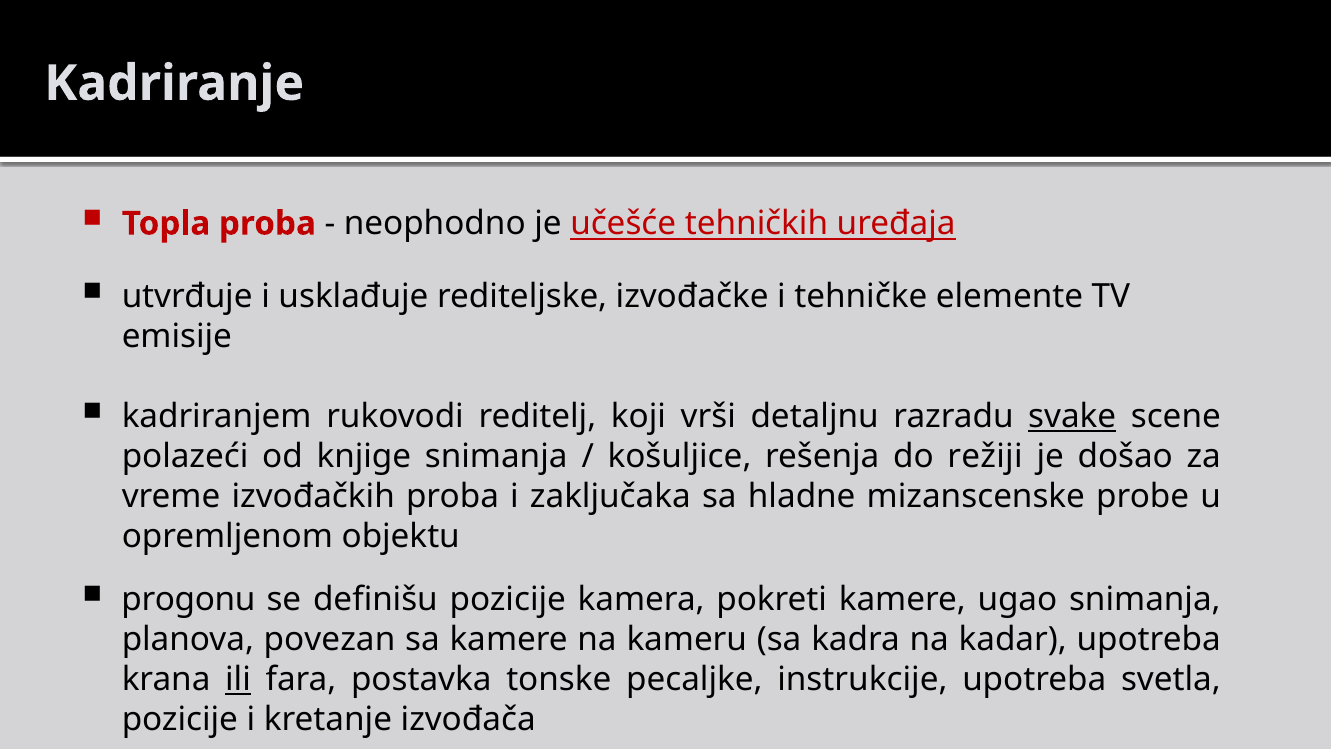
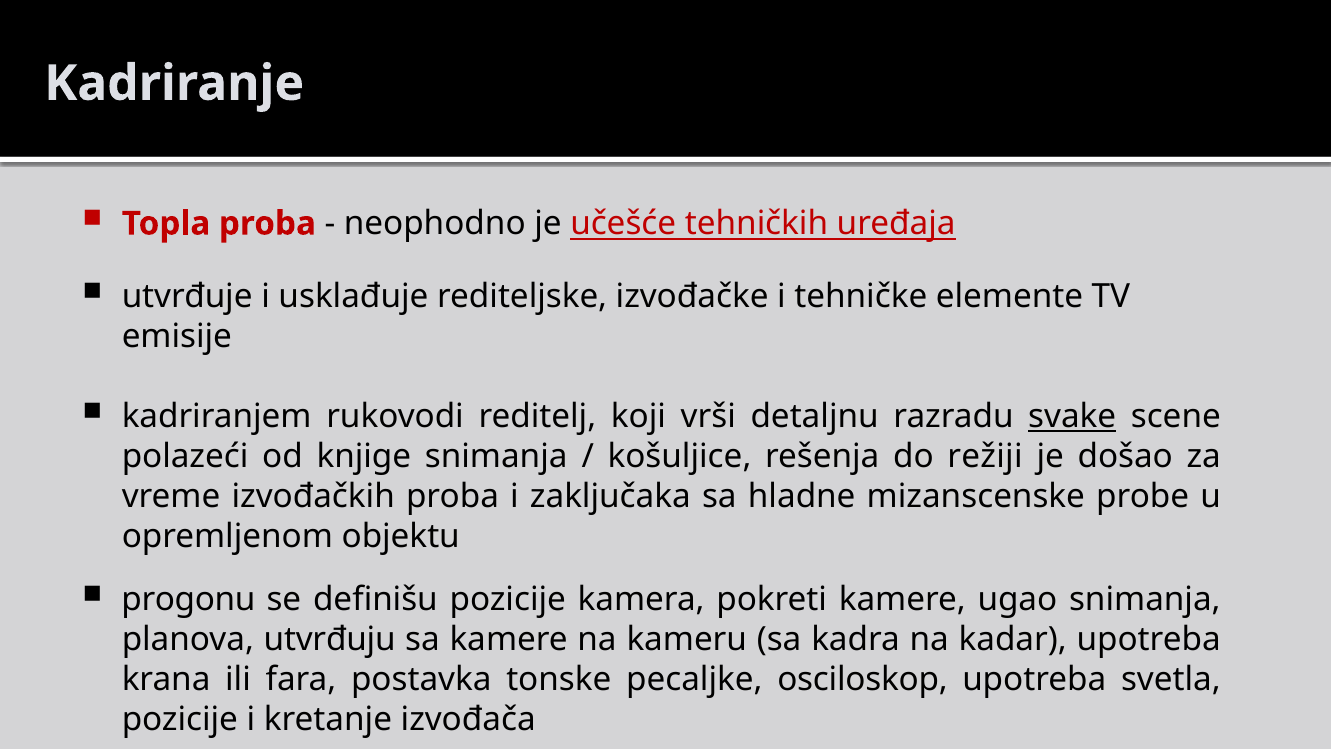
povezan: povezan -> utvrđuju
ili underline: present -> none
instrukcije: instrukcije -> osciloskop
